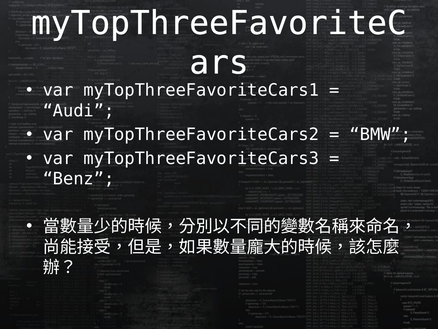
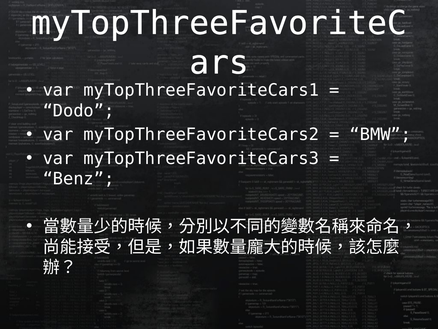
Audi: Audi -> Dodo
